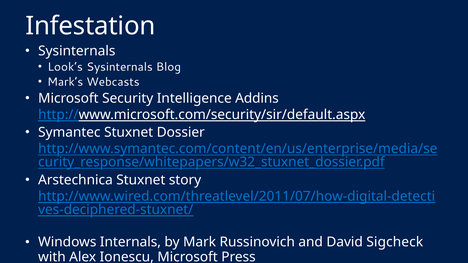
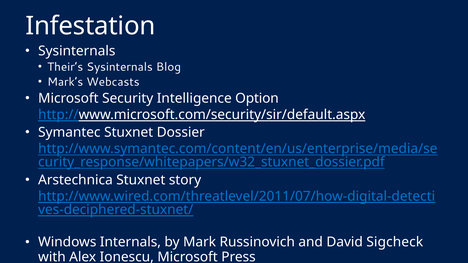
Look’s: Look’s -> Their’s
Addins: Addins -> Option
